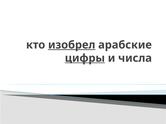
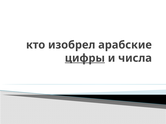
изобрел underline: present -> none
